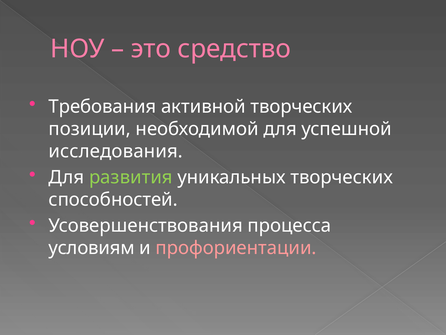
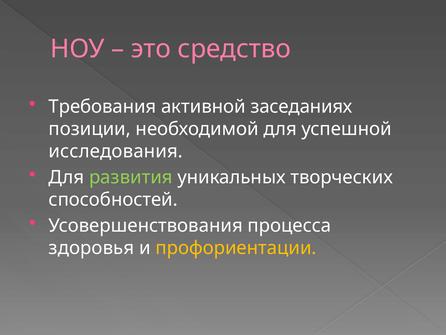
активной творческих: творческих -> заседаниях
условиям: условиям -> здоровья
профориентации colour: pink -> yellow
